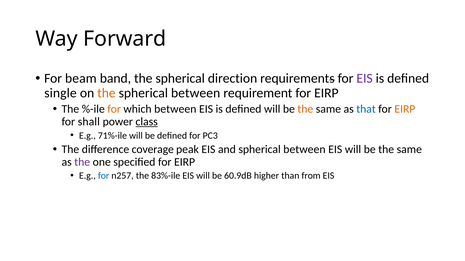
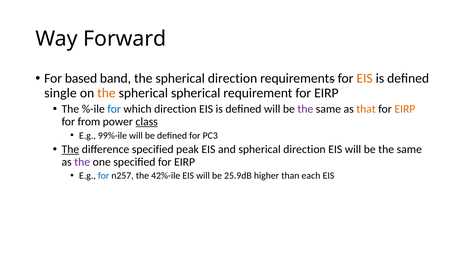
beam: beam -> based
EIS at (365, 79) colour: purple -> orange
between at (196, 93): between -> spherical
for at (114, 109) colour: orange -> blue
which between: between -> direction
the at (305, 109) colour: orange -> purple
that colour: blue -> orange
shall: shall -> from
71%-ile: 71%-ile -> 99%-ile
The at (70, 150) underline: none -> present
difference coverage: coverage -> specified
and spherical between: between -> direction
83%-ile: 83%-ile -> 42%-ile
60.9dB: 60.9dB -> 25.9dB
from: from -> each
